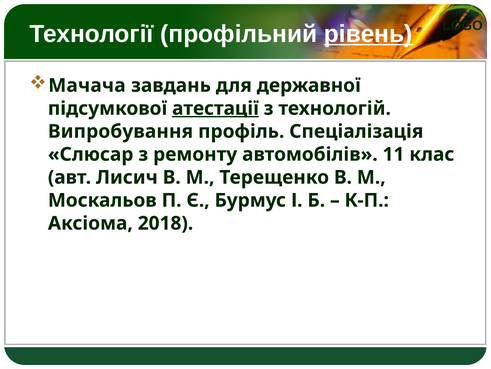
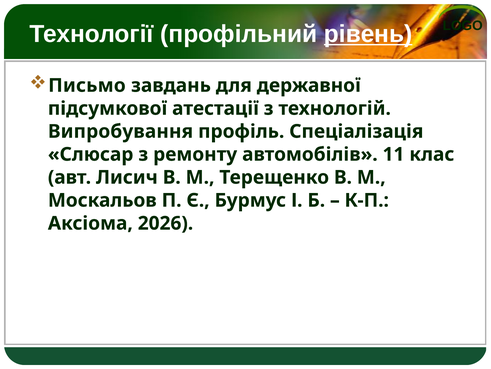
Мачача: Мачача -> Письмо
атестації underline: present -> none
2018: 2018 -> 2026
